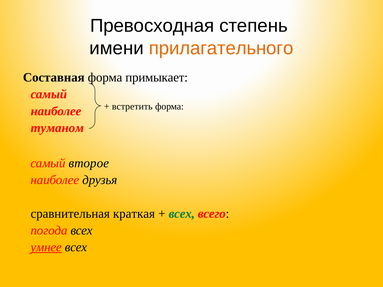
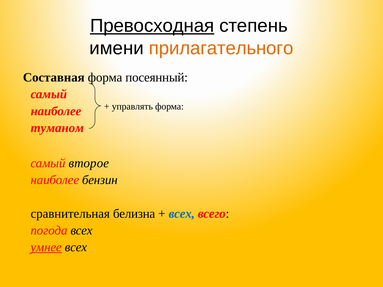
Превосходная underline: none -> present
примыкает: примыкает -> посеянный
встретить: встретить -> управлять
друзья: друзья -> бензин
краткая: краткая -> белизна
всех at (182, 214) colour: green -> blue
